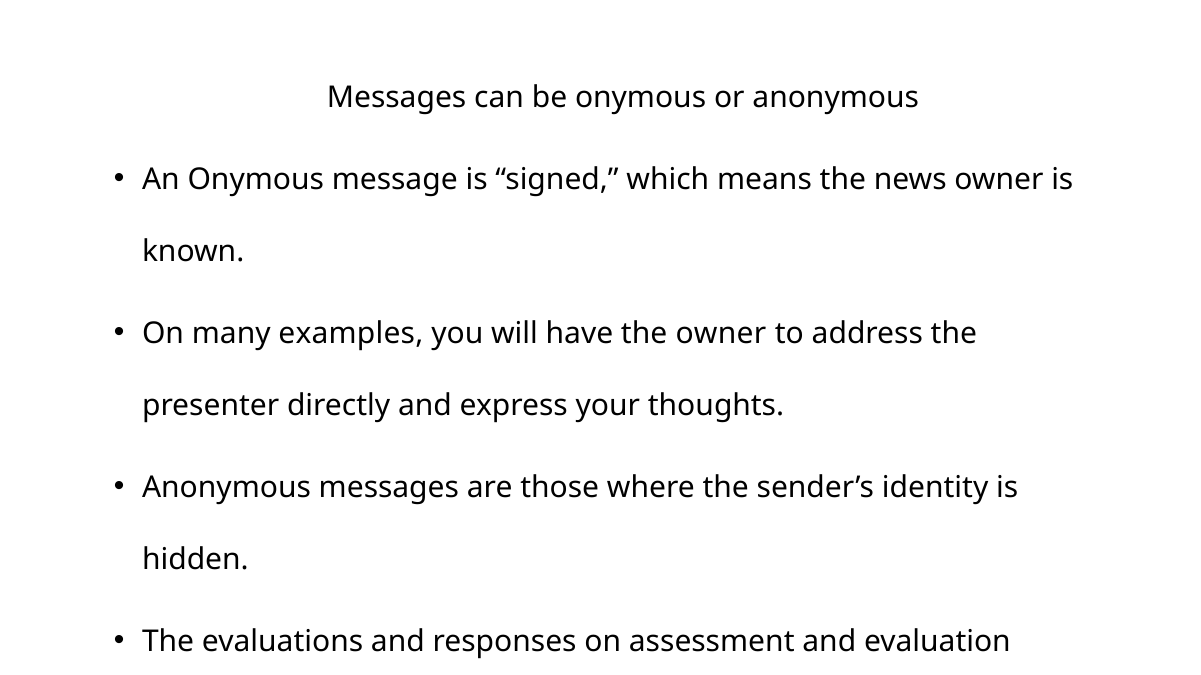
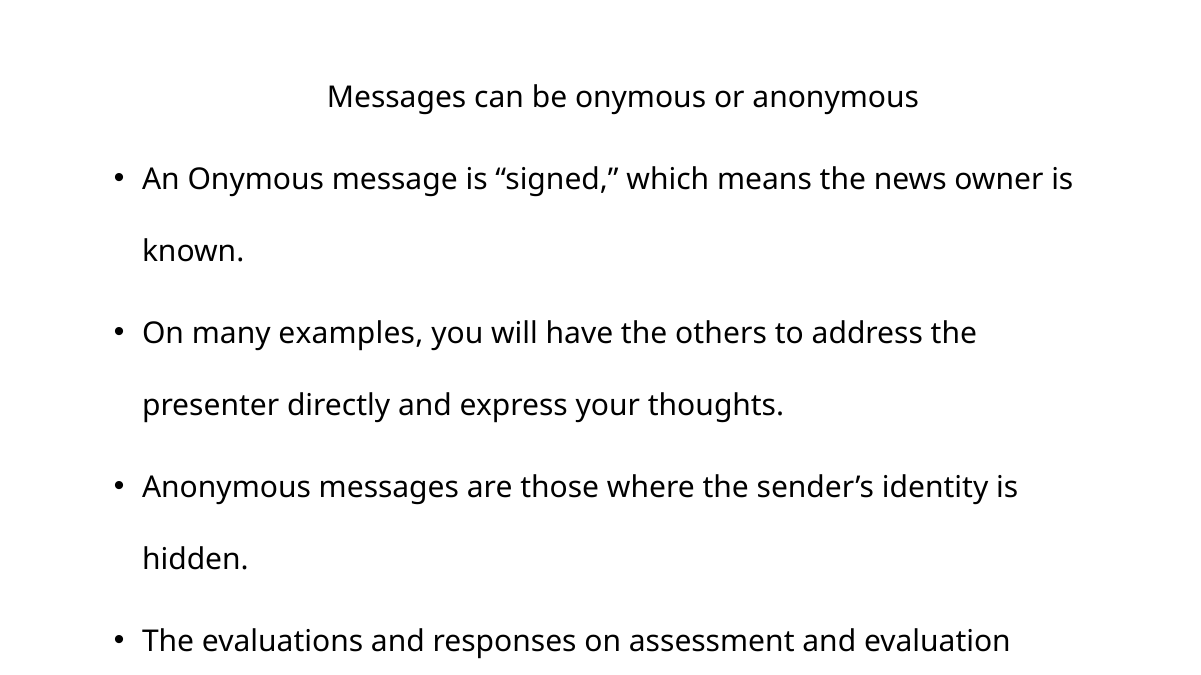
the owner: owner -> others
